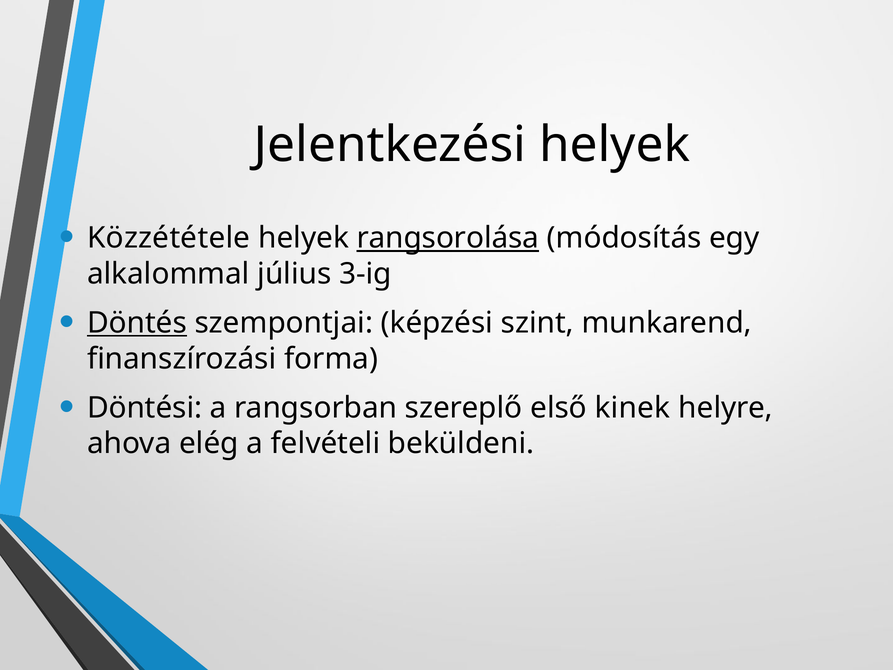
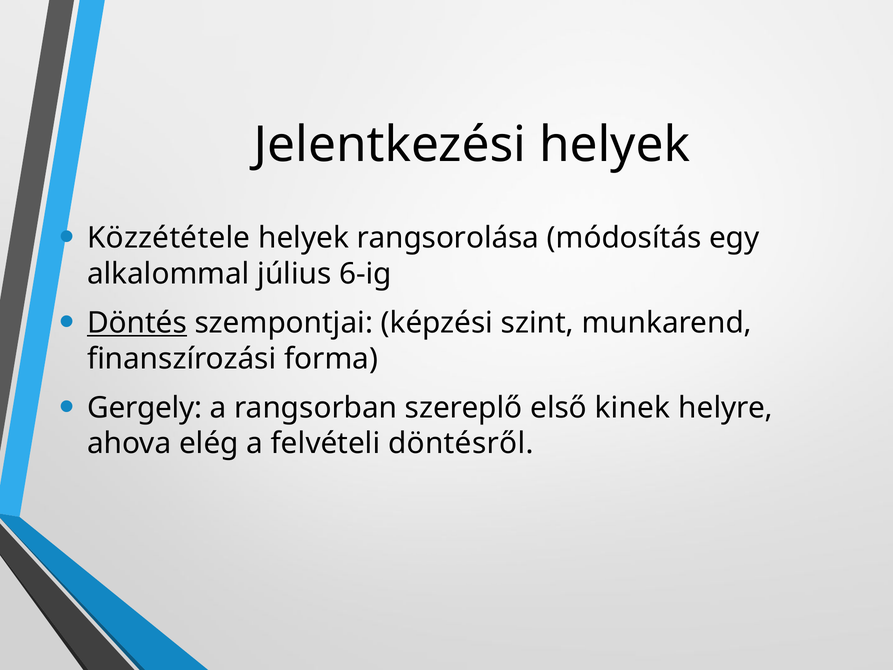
rangsorolása underline: present -> none
3-ig: 3-ig -> 6-ig
Döntési: Döntési -> Gergely
beküldeni: beküldeni -> döntésről
